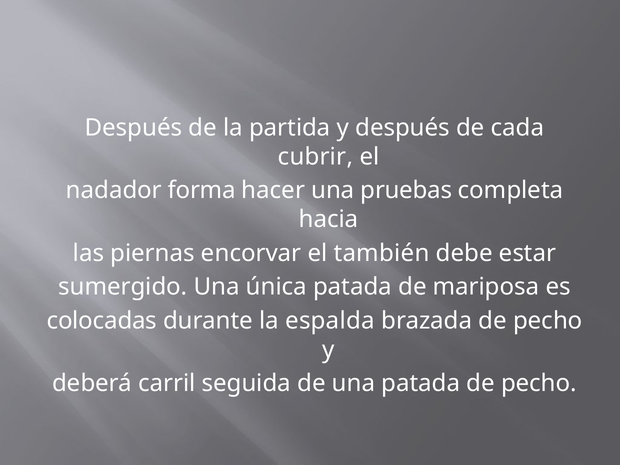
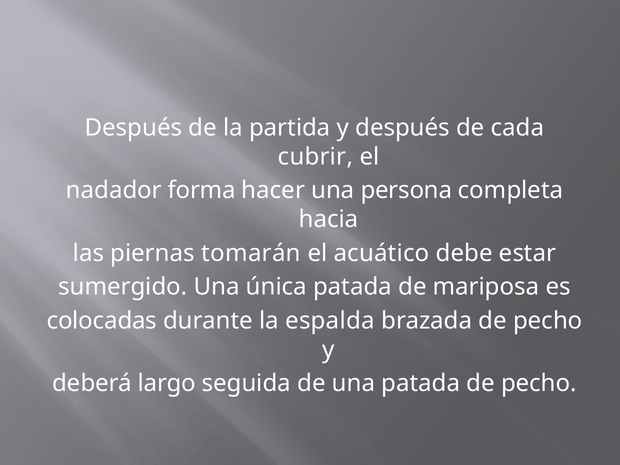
pruebas: pruebas -> persona
encorvar: encorvar -> tomarán
también: también -> acuático
carril: carril -> largo
